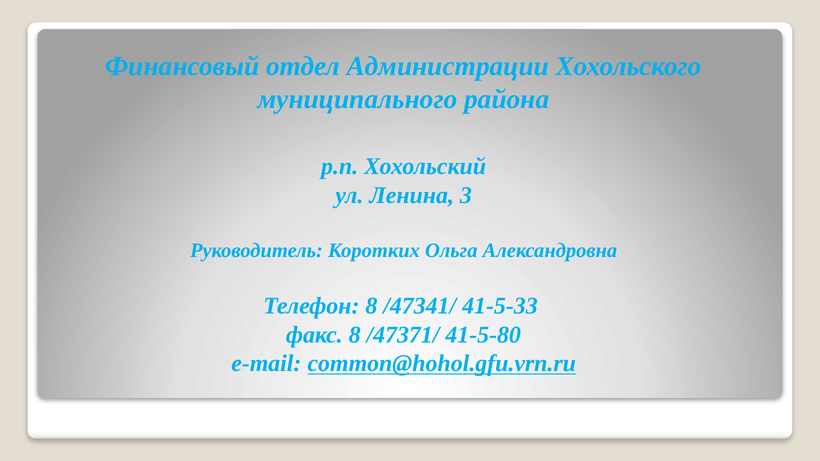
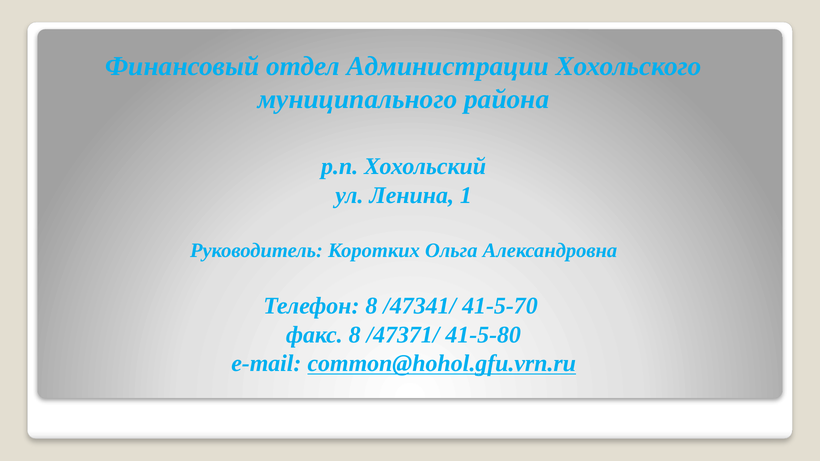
3: 3 -> 1
41-5-33: 41-5-33 -> 41-5-70
